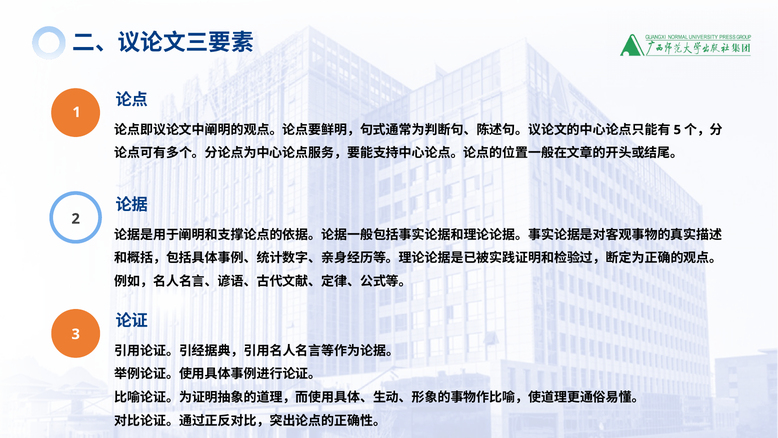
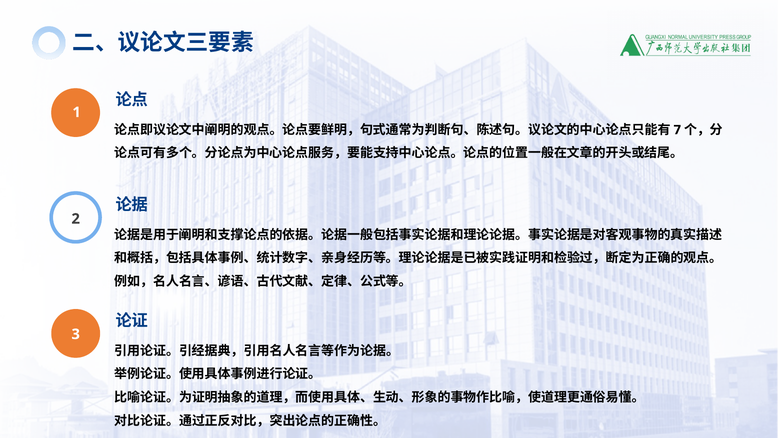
5: 5 -> 7
